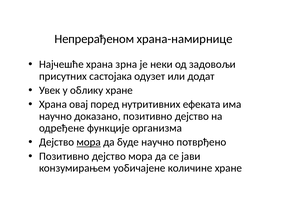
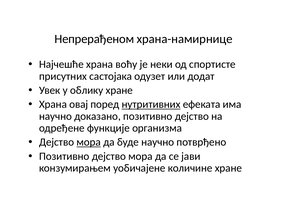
зрна: зрна -> воћу
задовољи: задовољи -> спортисте
нутритивних underline: none -> present
